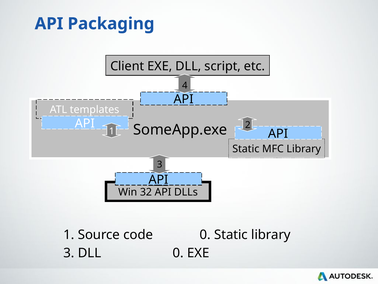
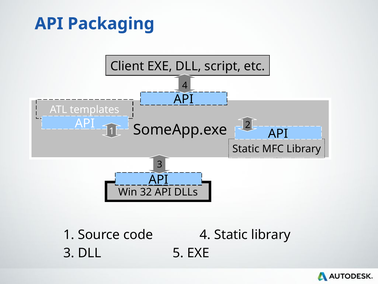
code 0: 0 -> 4
DLL 0: 0 -> 5
